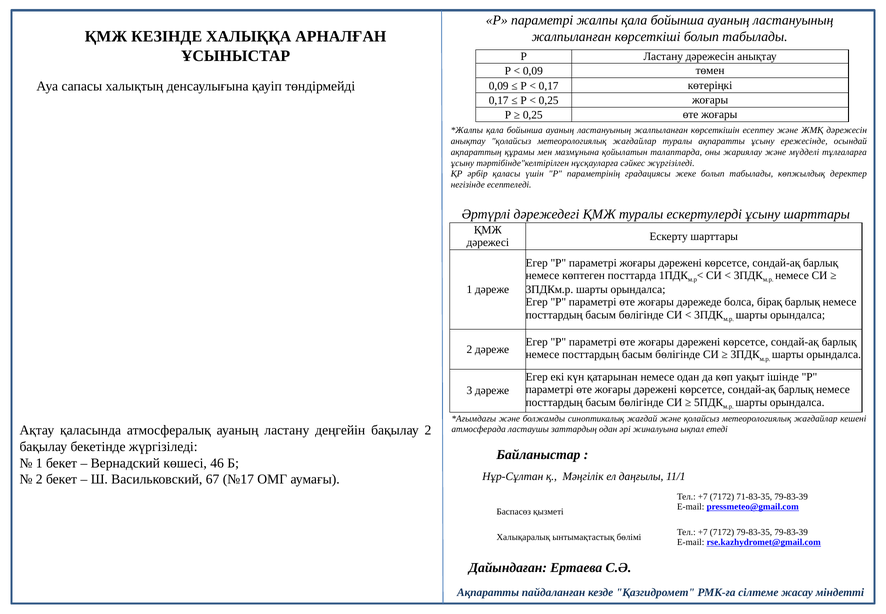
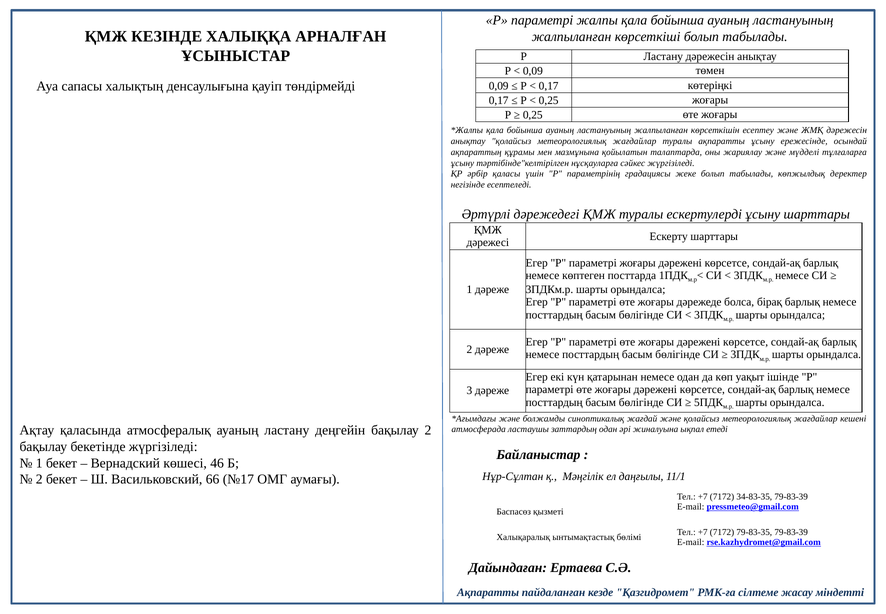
67: 67 -> 66
71-83-35: 71-83-35 -> 34-83-35
